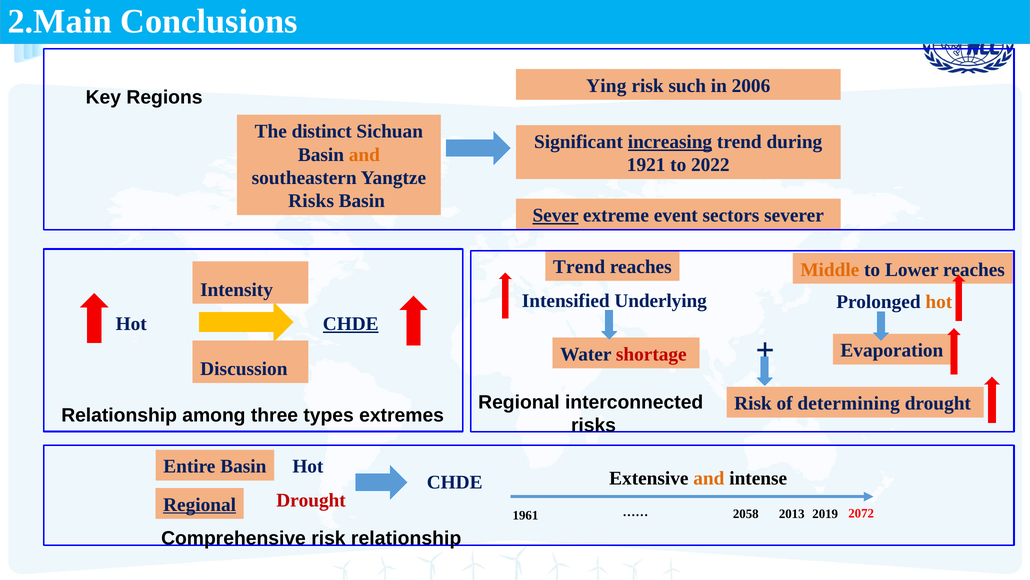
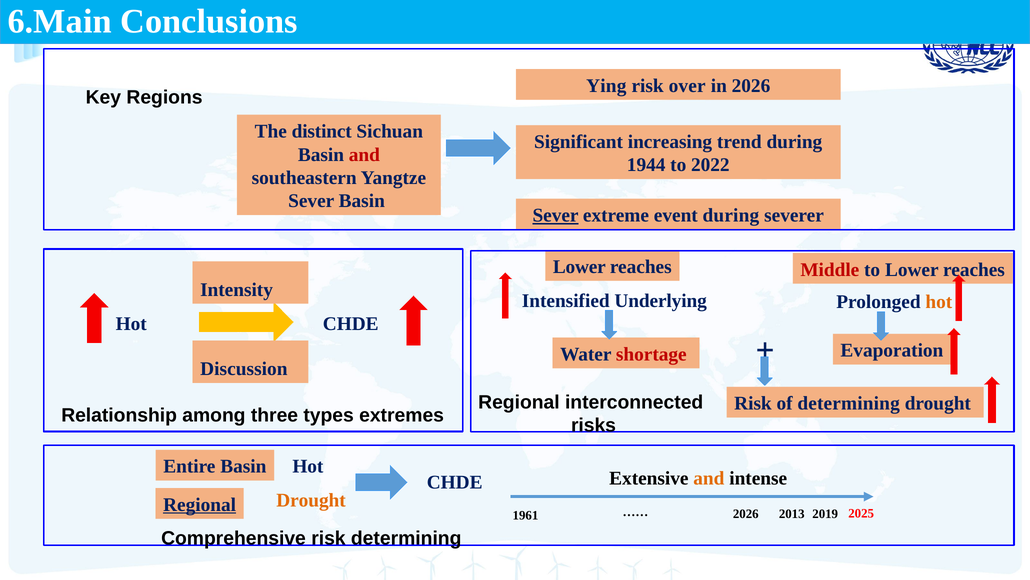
2.Main: 2.Main -> 6.Main
such: such -> over
in 2006: 2006 -> 2026
increasing underline: present -> none
and at (364, 154) colour: orange -> red
1921: 1921 -> 1944
Risks at (311, 201): Risks -> Sever
event sectors: sectors -> during
Trend at (579, 267): Trend -> Lower
Middle colour: orange -> red
CHDE at (351, 324) underline: present -> none
Drought at (311, 500) colour: red -> orange
1961 2058: 2058 -> 2026
2072: 2072 -> 2025
risk relationship: relationship -> determining
